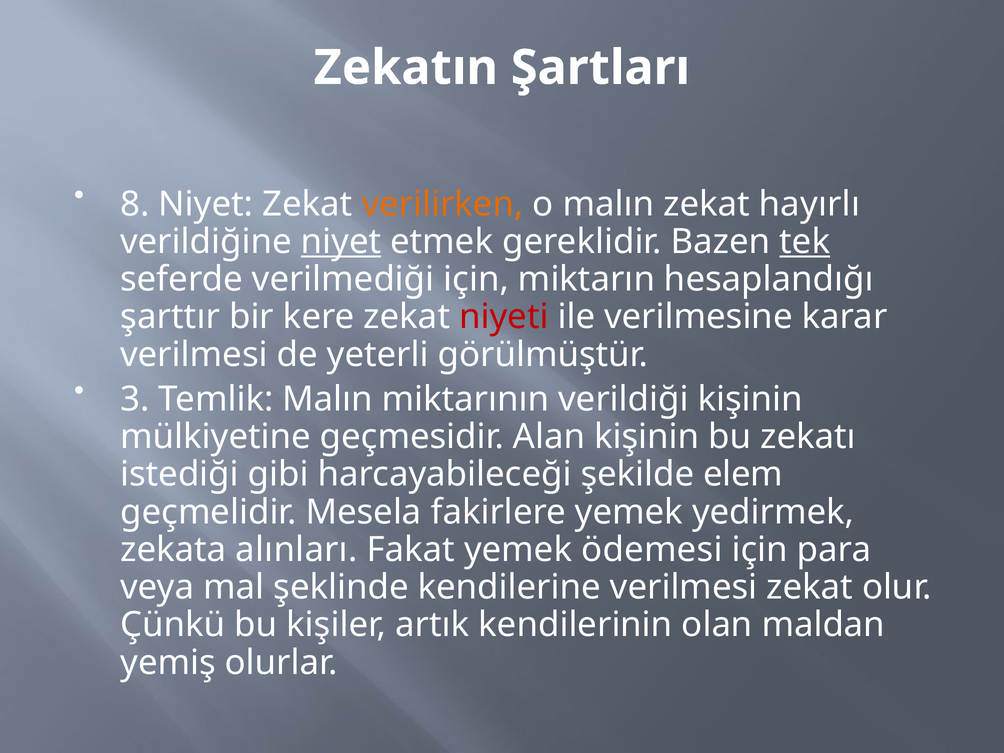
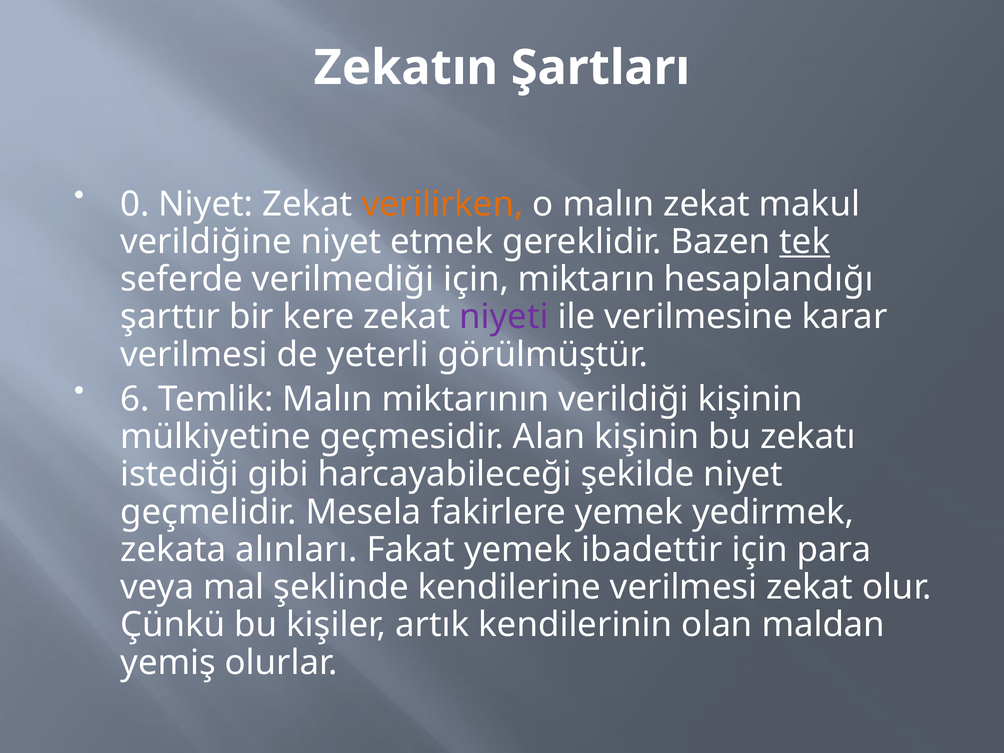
8: 8 -> 0
hayırlı: hayırlı -> makul
niyet at (341, 242) underline: present -> none
niyeti colour: red -> purple
3: 3 -> 6
şekilde elem: elem -> niyet
ödemesi: ödemesi -> ibadettir
